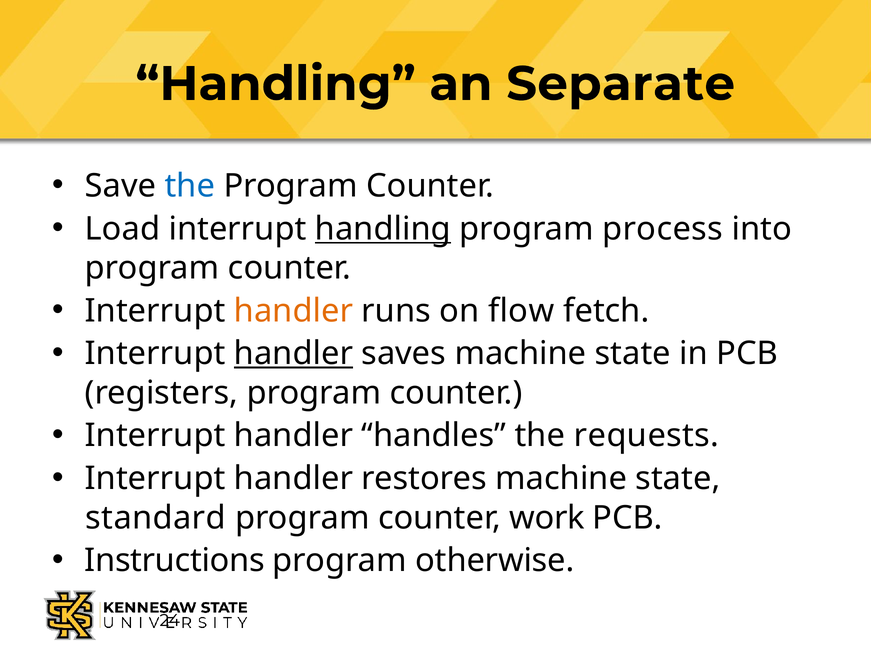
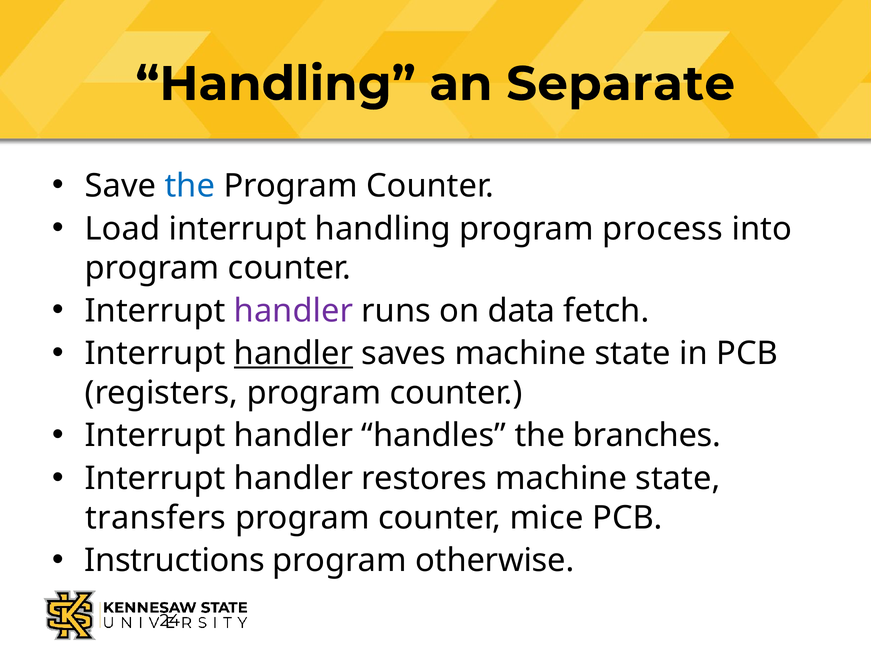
handling at (383, 229) underline: present -> none
handler at (293, 311) colour: orange -> purple
flow: flow -> data
requests: requests -> branches
standard: standard -> transfers
work: work -> mice
